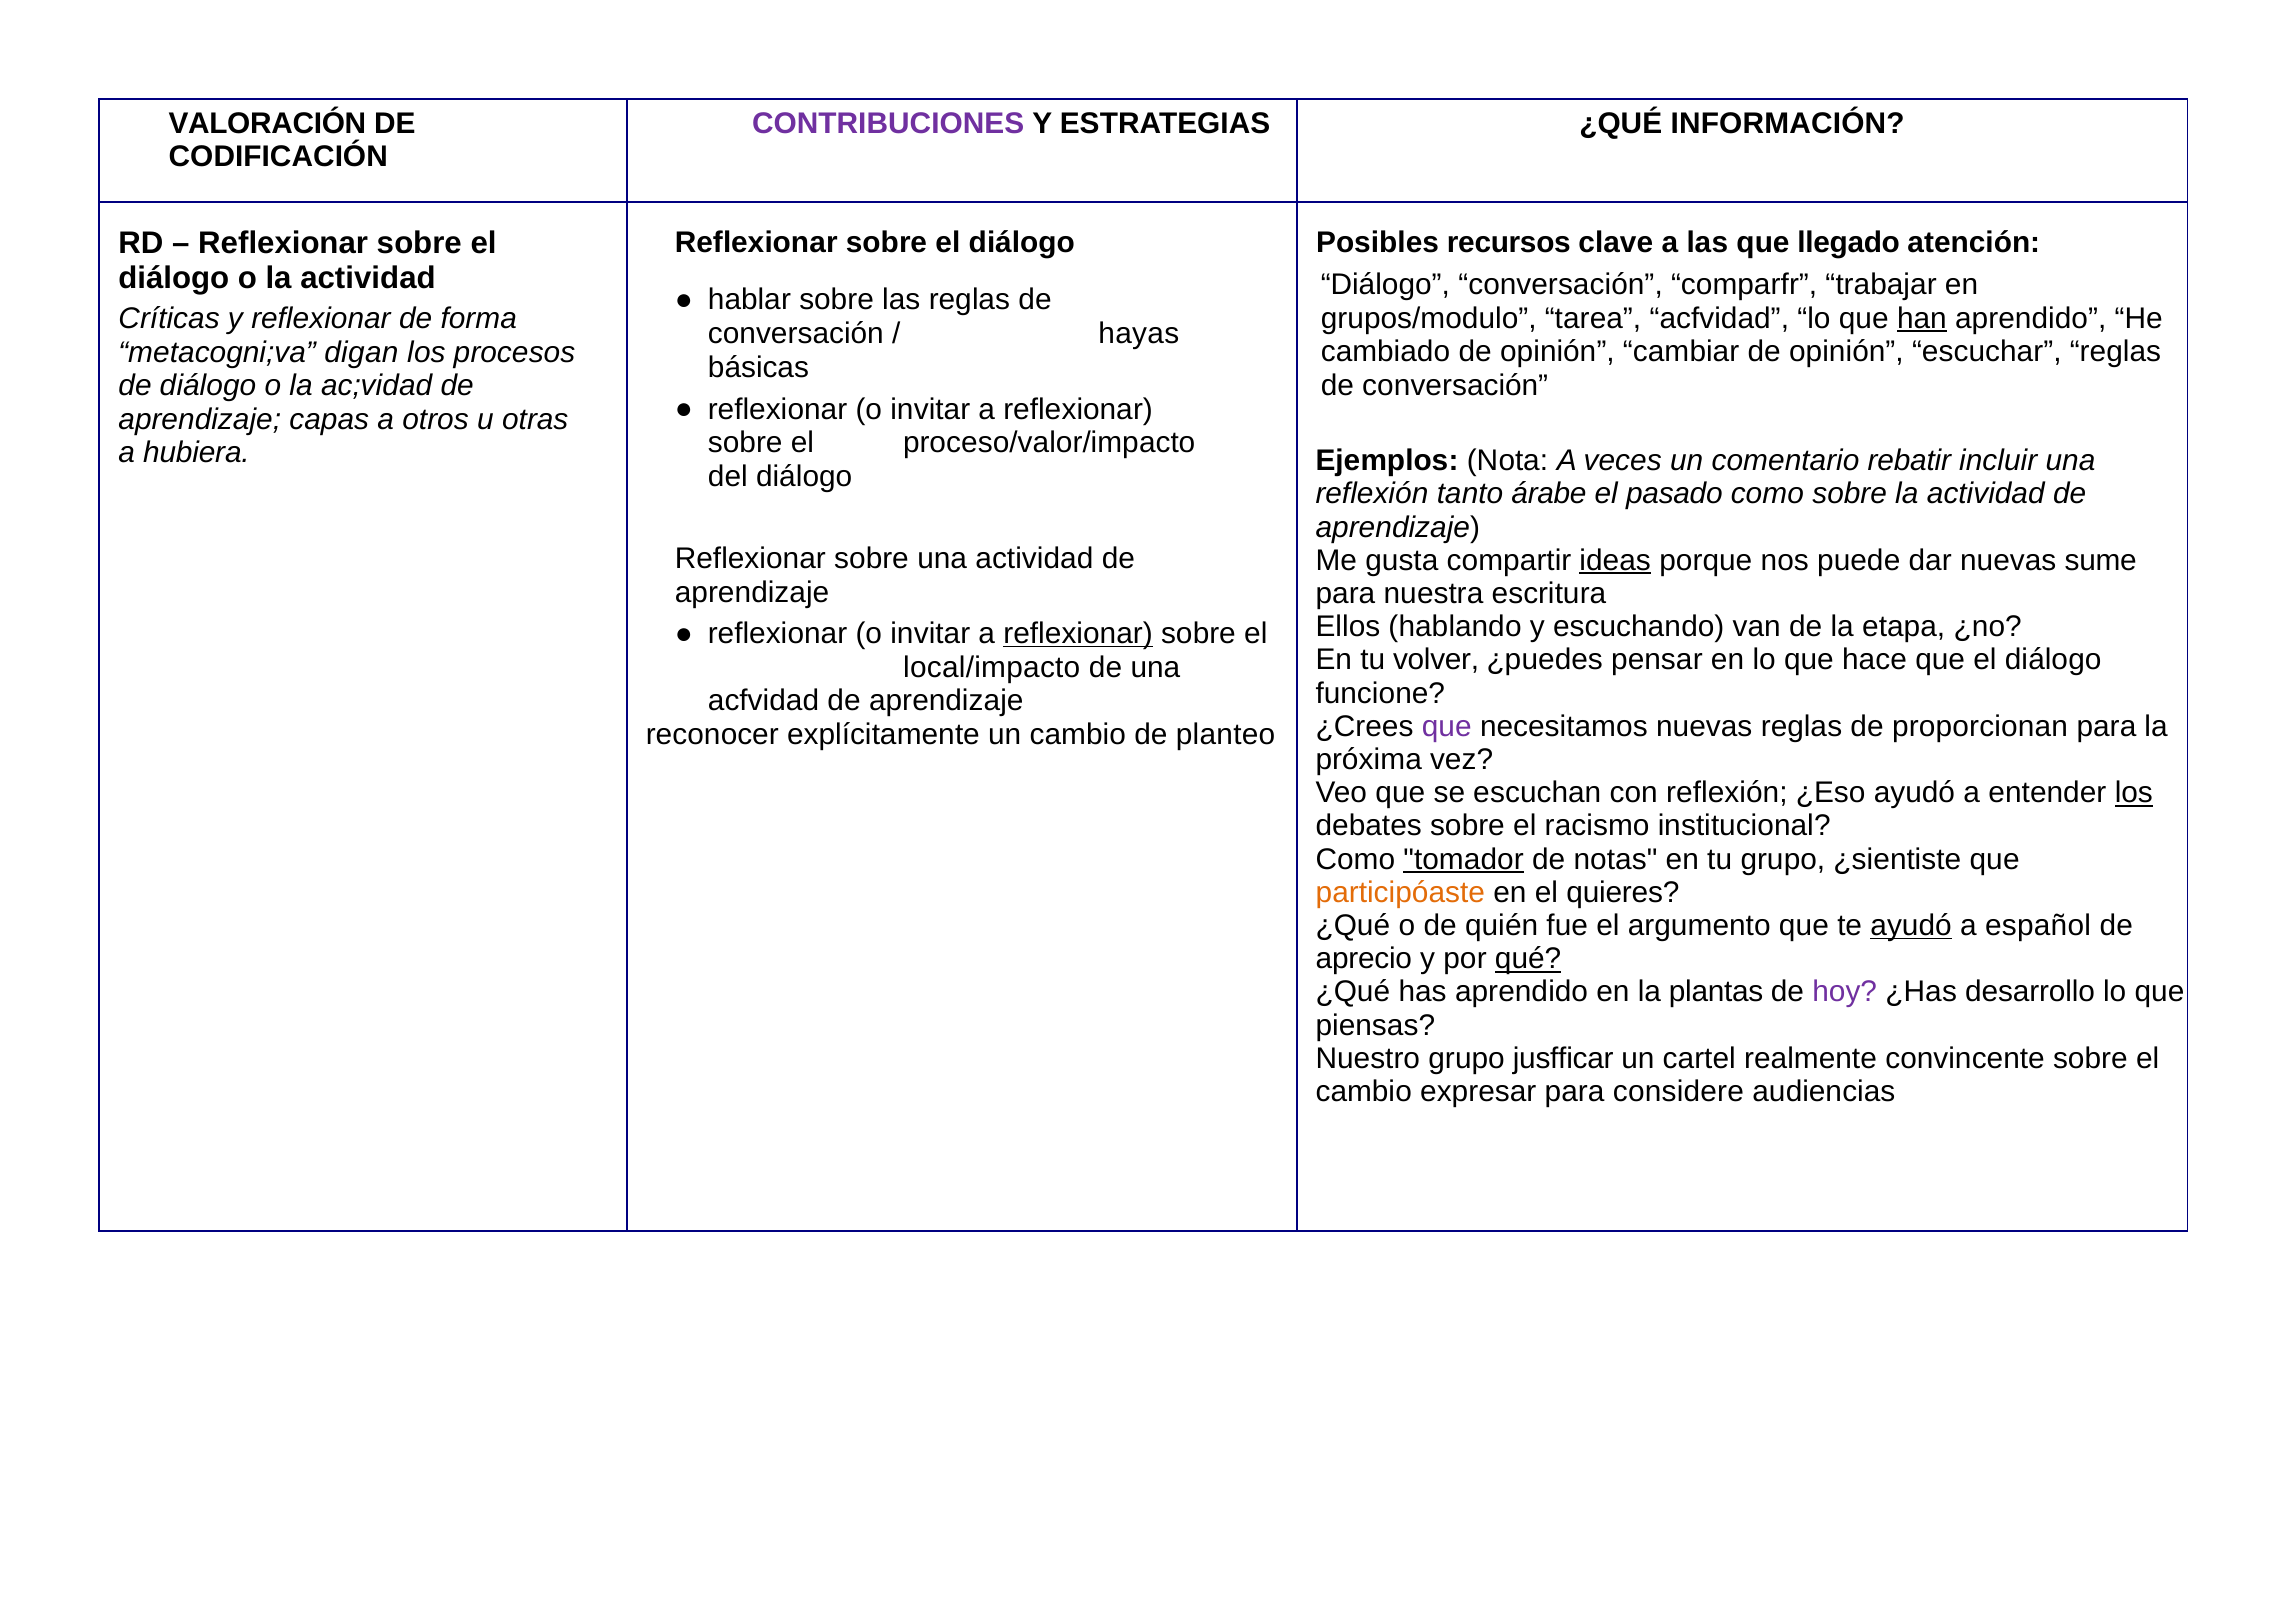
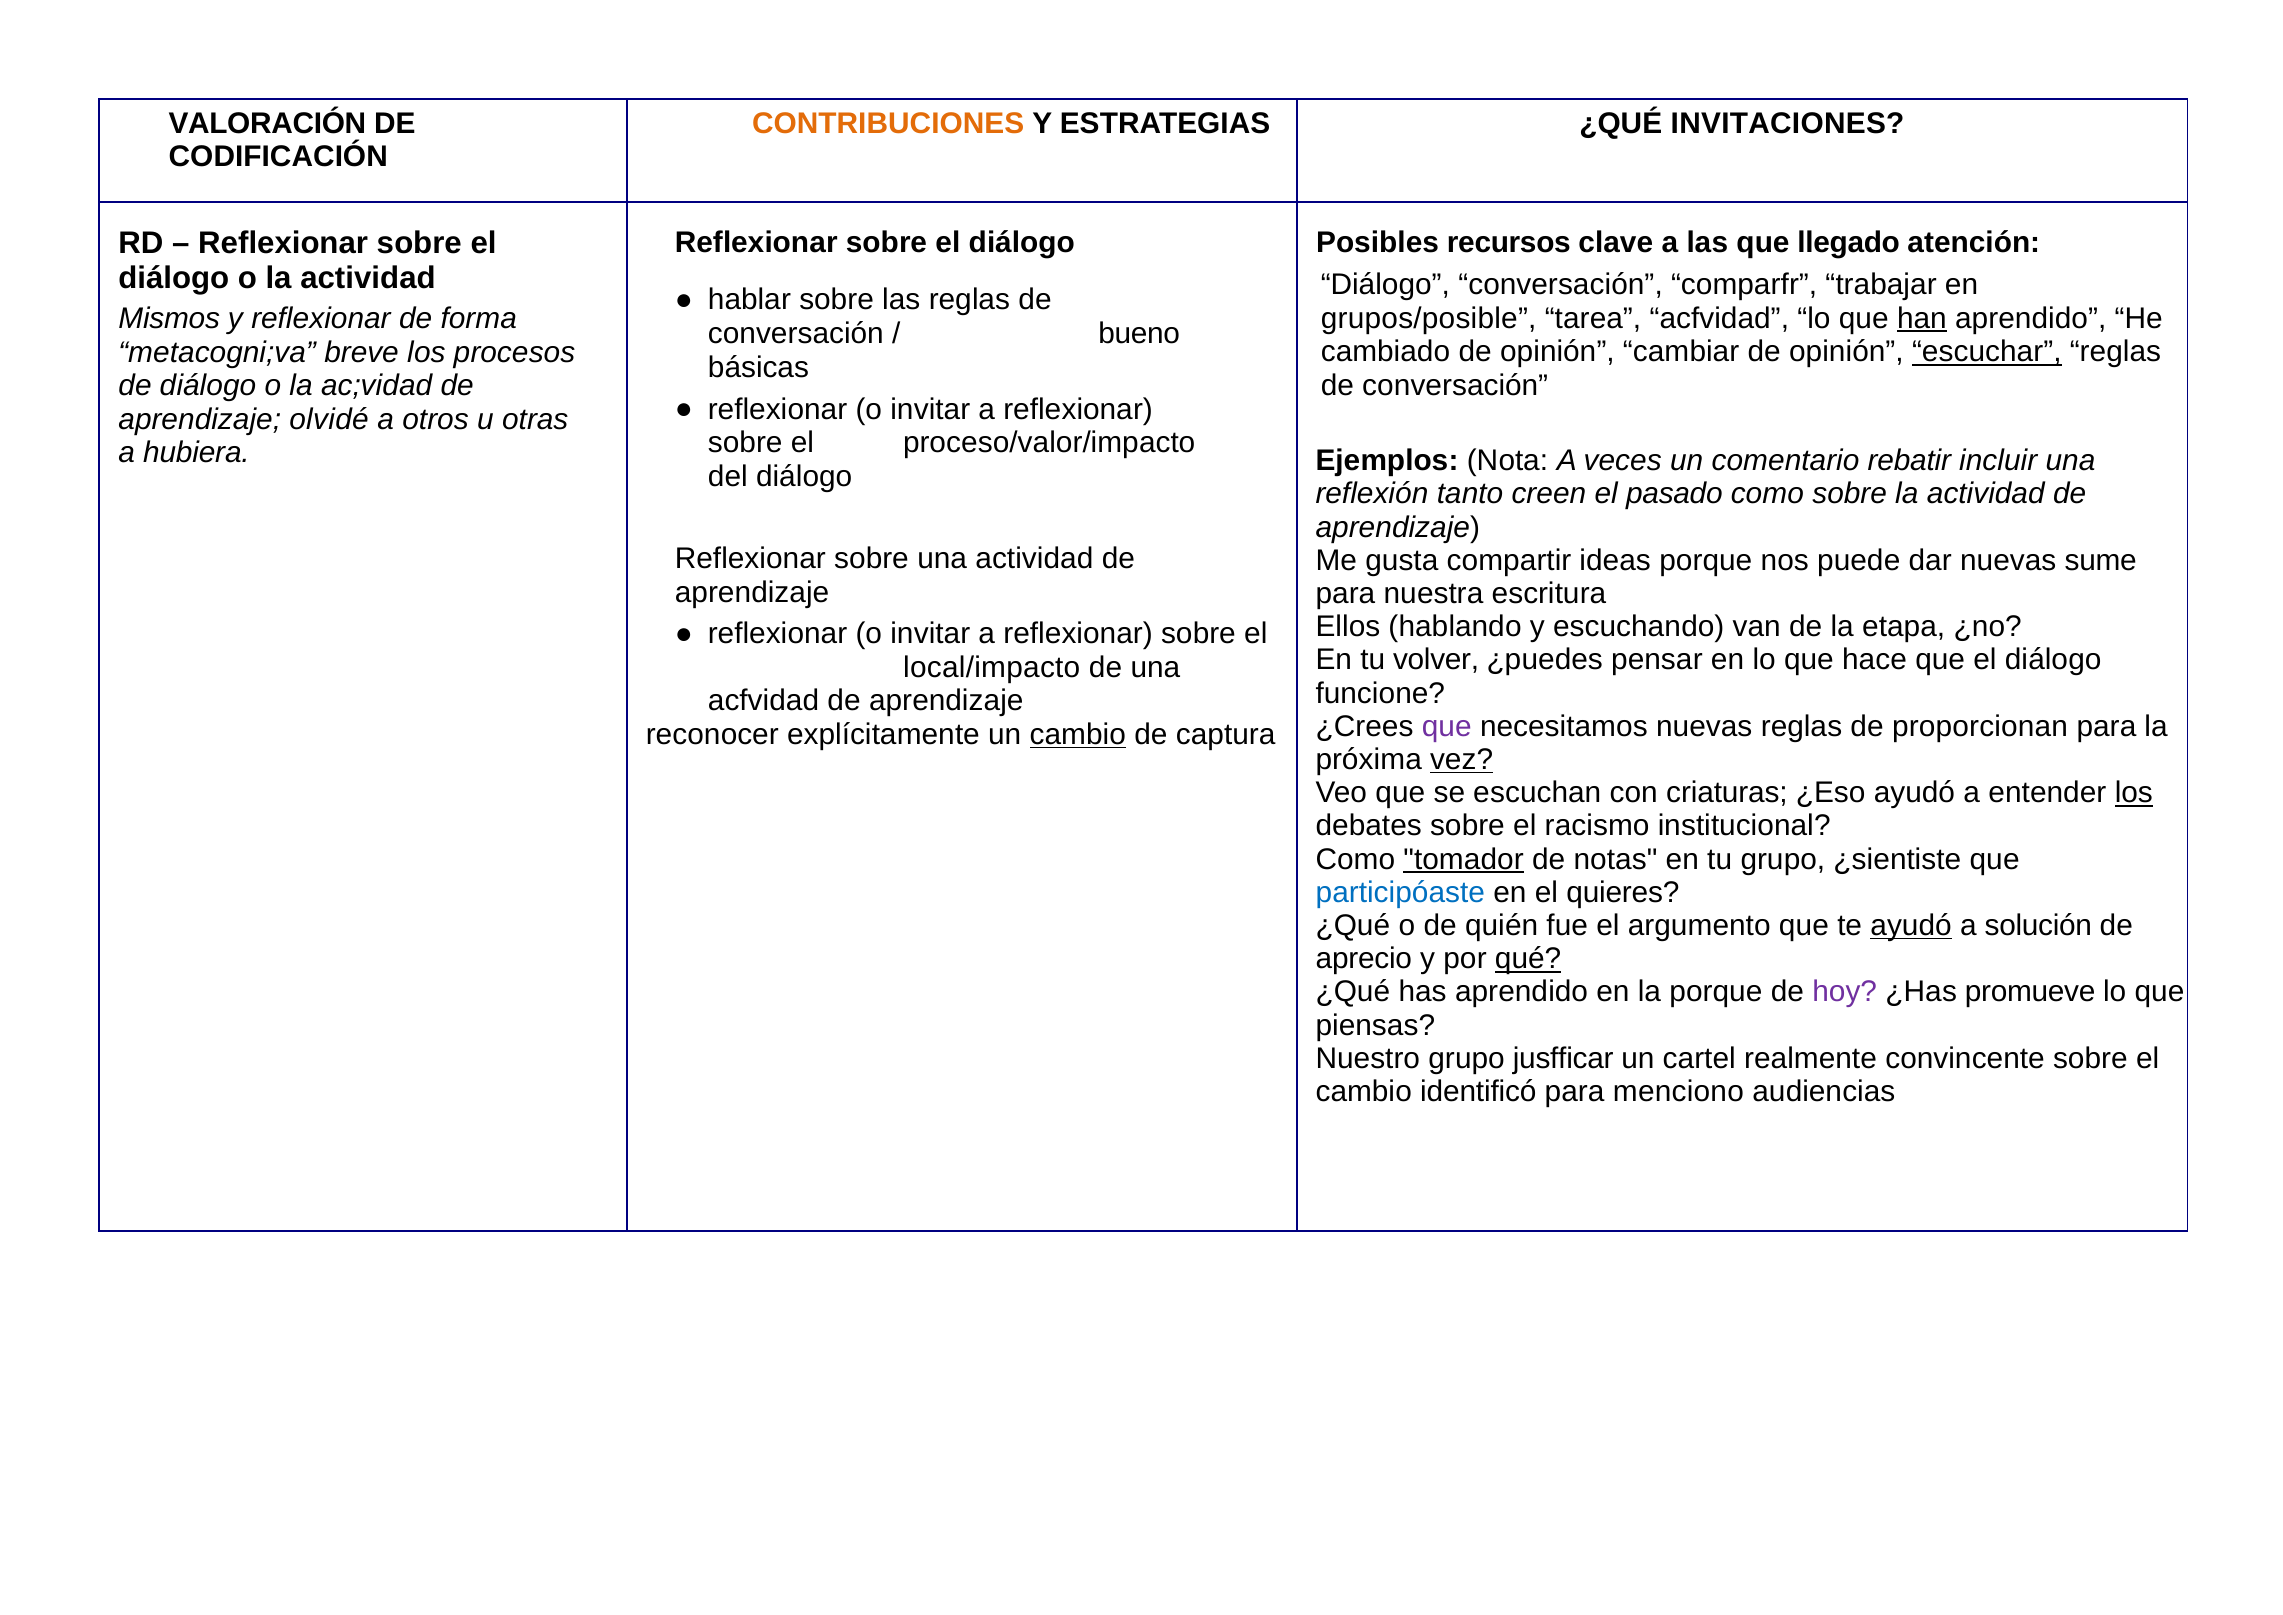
CONTRIBUCIONES colour: purple -> orange
INFORMACIÓN: INFORMACIÓN -> INVITACIONES
grupos/modulo: grupos/modulo -> grupos/posible
Críticas: Críticas -> Mismos
hayas: hayas -> bueno
escuchar underline: none -> present
digan: digan -> breve
capas: capas -> olvidé
árabe: árabe -> creen
ideas underline: present -> none
reﬂexionar at (1078, 634) underline: present -> none
cambio at (1078, 735) underline: none -> present
planteo: planteo -> captura
vez underline: none -> present
con reﬂexión: reﬂexión -> criaturas
participóaste colour: orange -> blue
español: español -> solución
la plantas: plantas -> porque
desarrollo: desarrollo -> promueve
expresar: expresar -> identificó
considere: considere -> menciono
